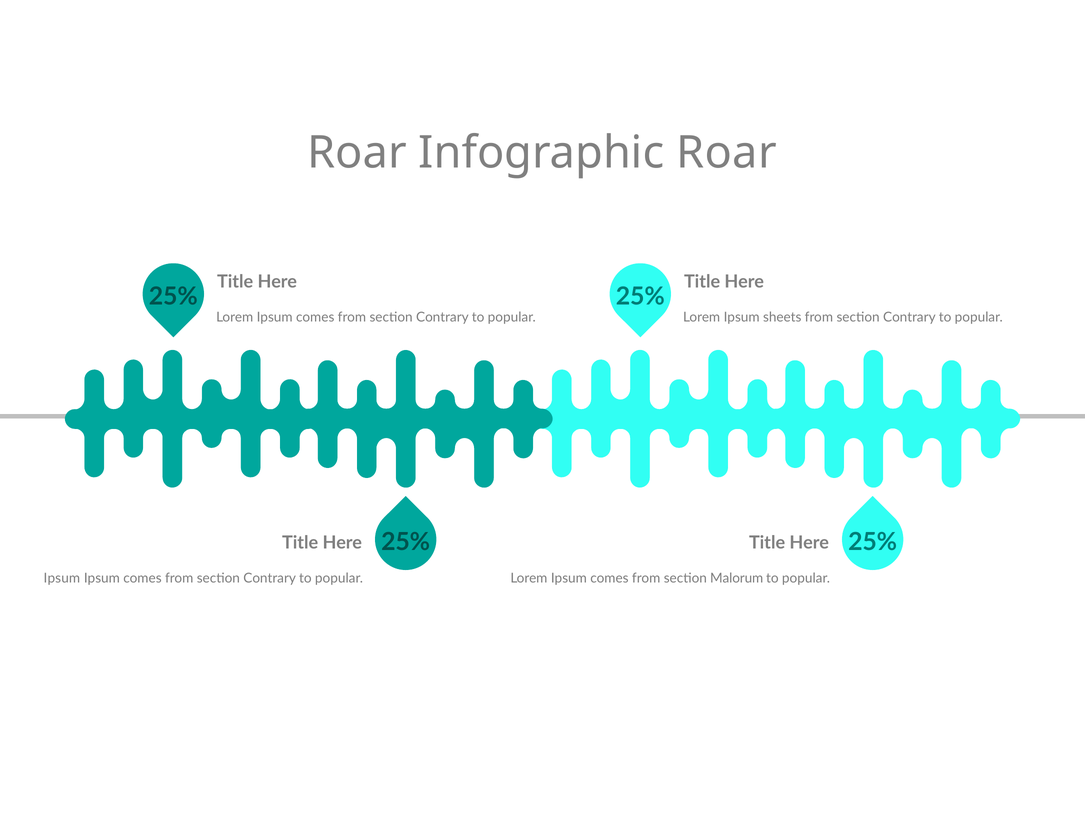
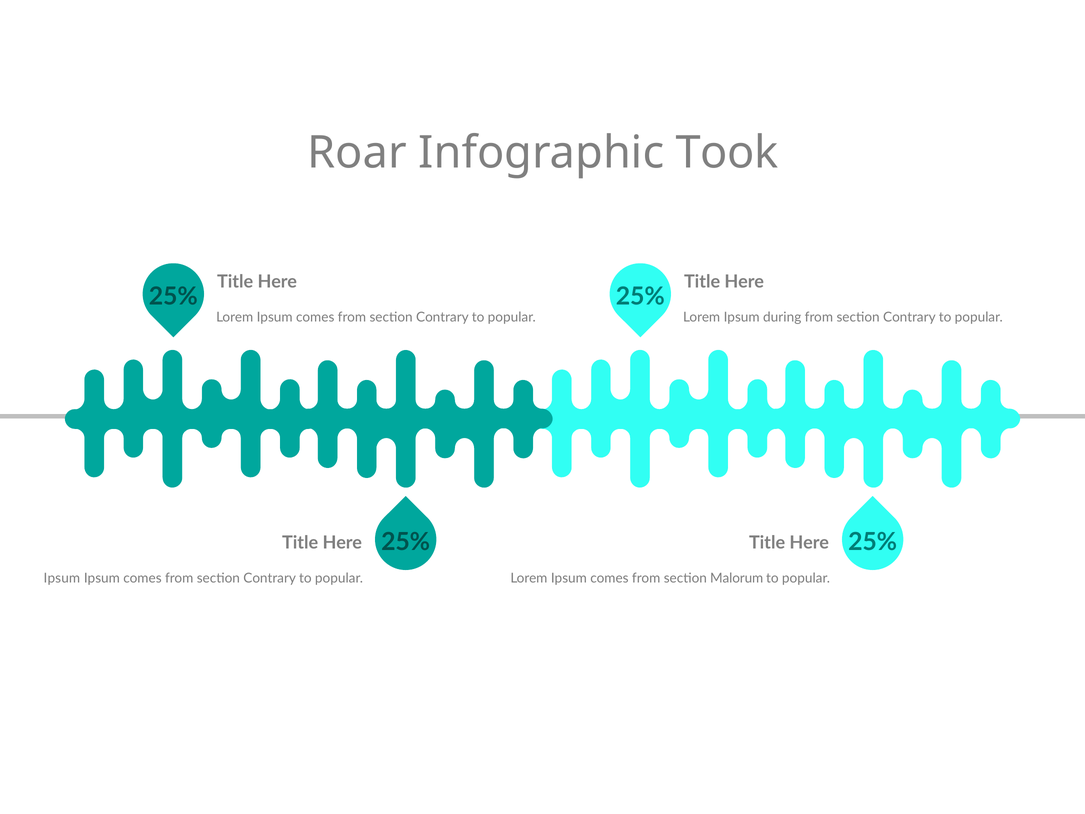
Infographic Roar: Roar -> Took
sheets: sheets -> during
